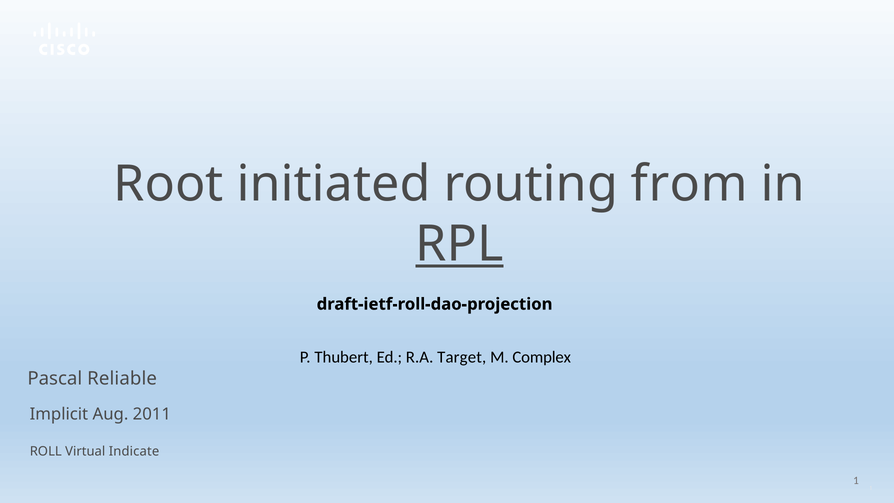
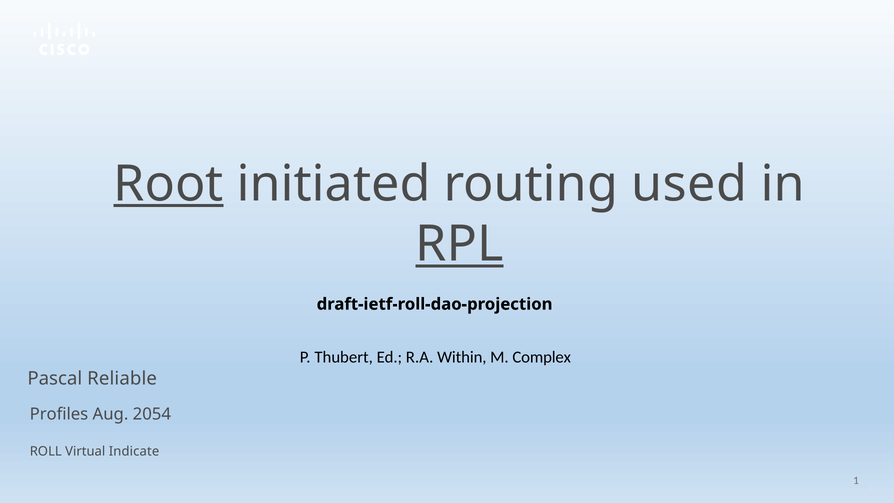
Root underline: none -> present
from: from -> used
Target: Target -> Within
Implicit: Implicit -> Profiles
2011: 2011 -> 2054
